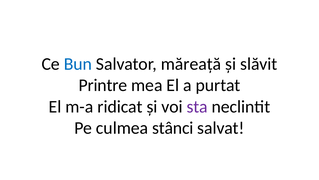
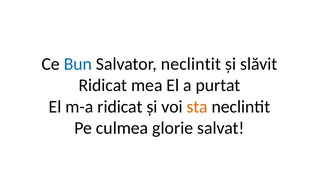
Salvator măreață: măreață -> neclintit
Printre at (103, 85): Printre -> Ridicat
sta colour: purple -> orange
stânci: stânci -> glorie
